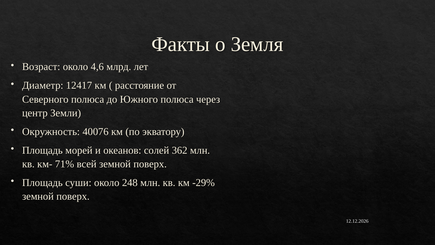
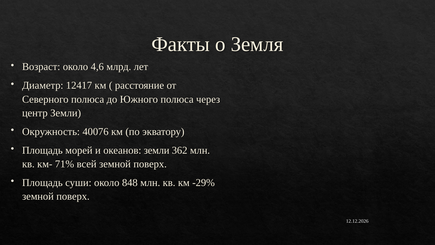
океанов солей: солей -> земли
248: 248 -> 848
